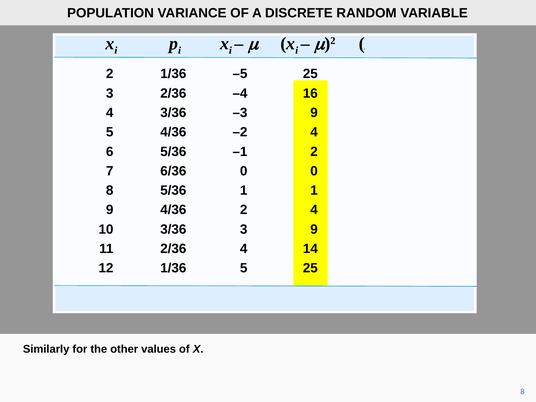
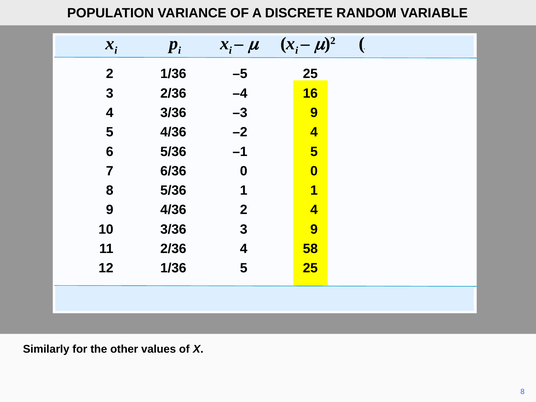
–1 2: 2 -> 5
14: 14 -> 58
